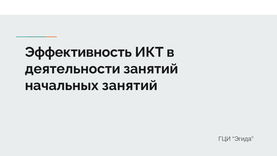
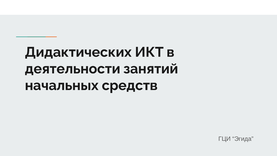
Эффективность: Эффективность -> Дидактических
начальных занятий: занятий -> средств
